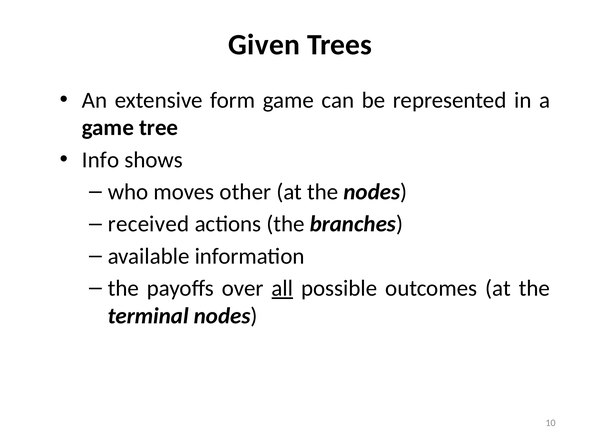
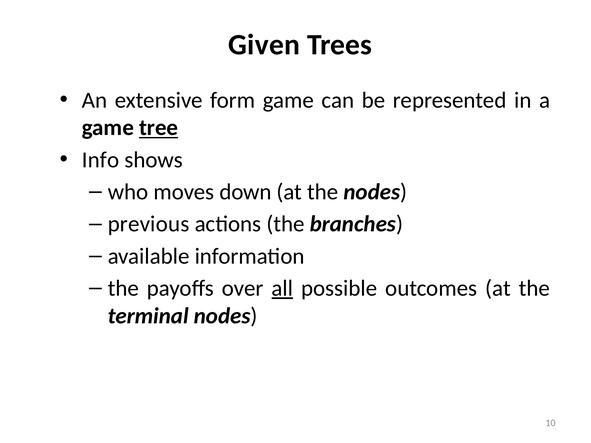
tree underline: none -> present
other: other -> down
received: received -> previous
